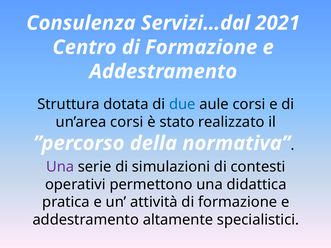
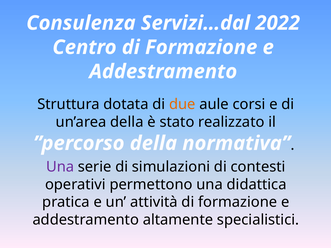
2021: 2021 -> 2022
due colour: blue -> orange
un’area corsi: corsi -> della
